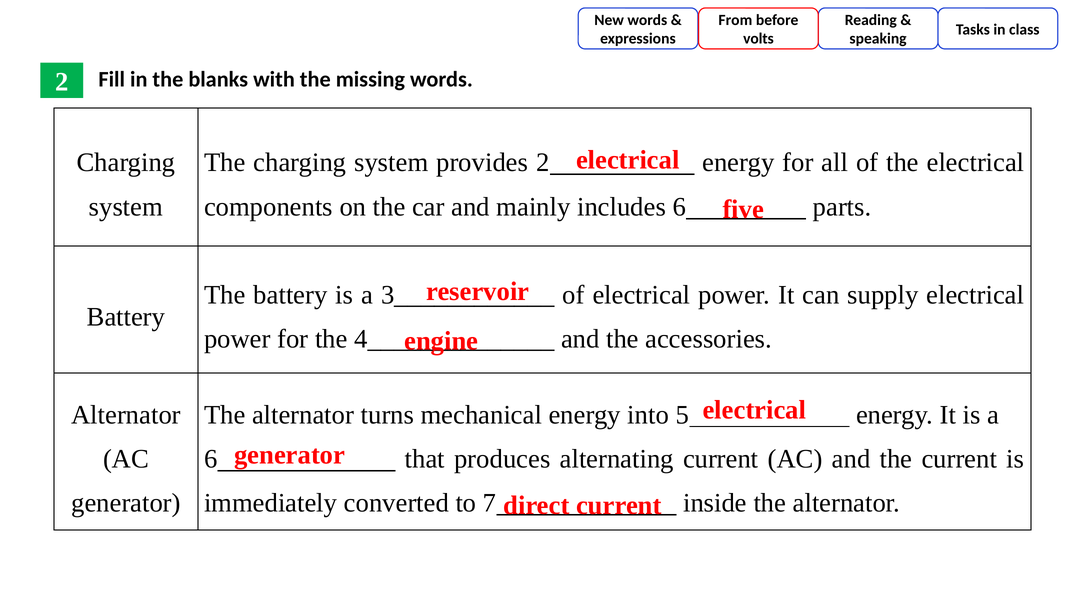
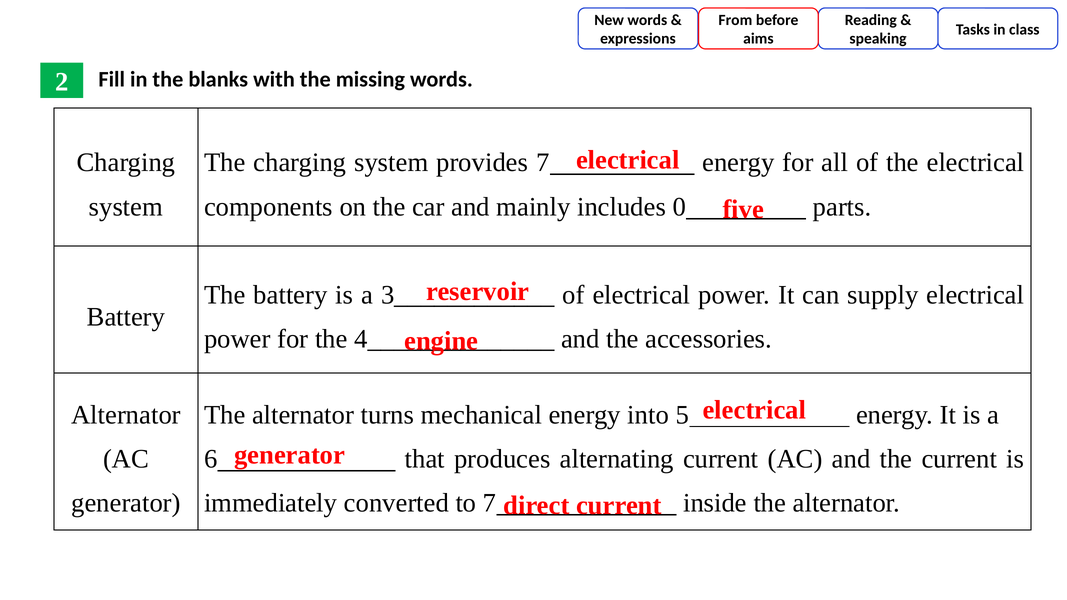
volts: volts -> aims
provides 2: 2 -> 7
includes 6: 6 -> 0
